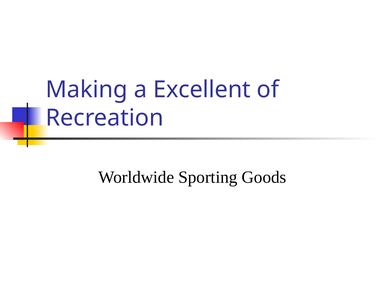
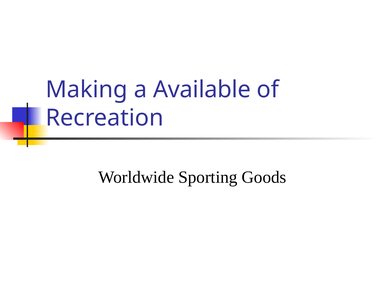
Excellent: Excellent -> Available
